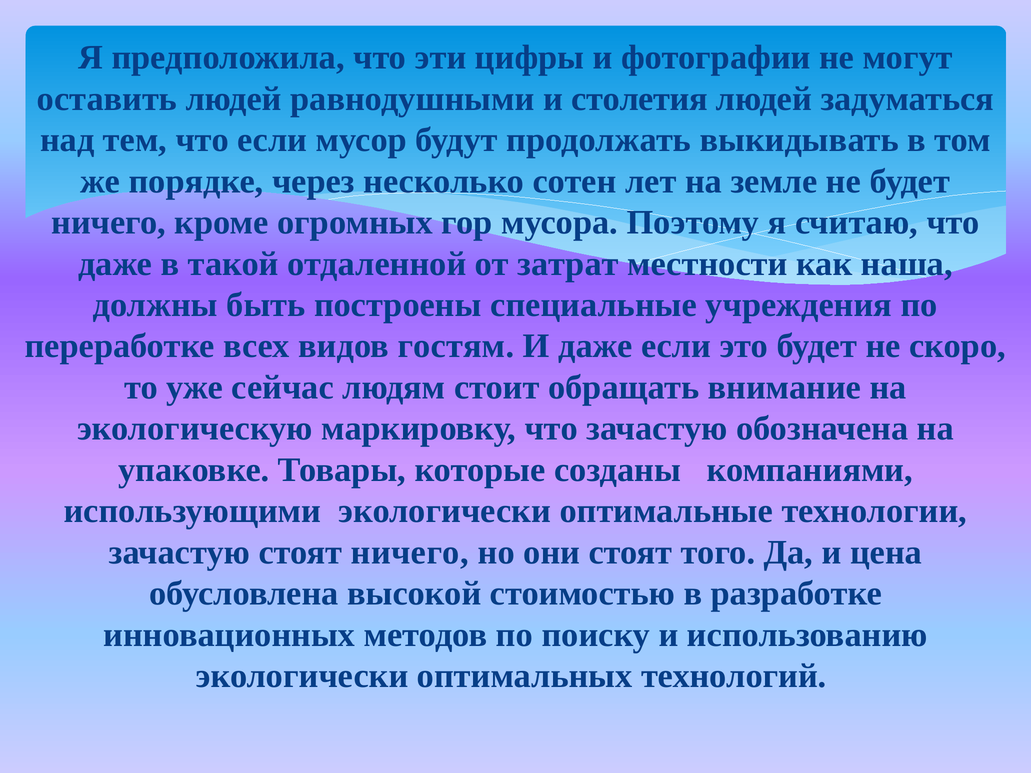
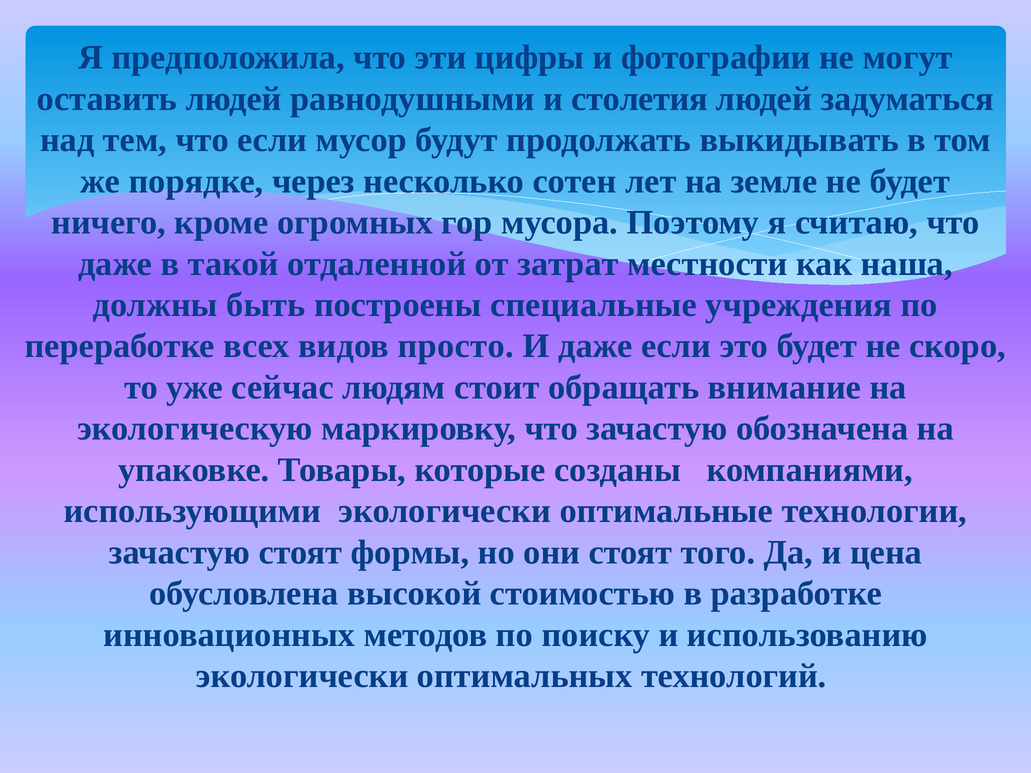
гостям: гостям -> просто
стоят ничего: ничего -> формы
